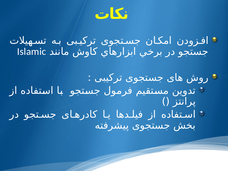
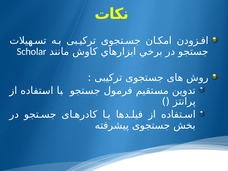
Islamic: Islamic -> Scholar
